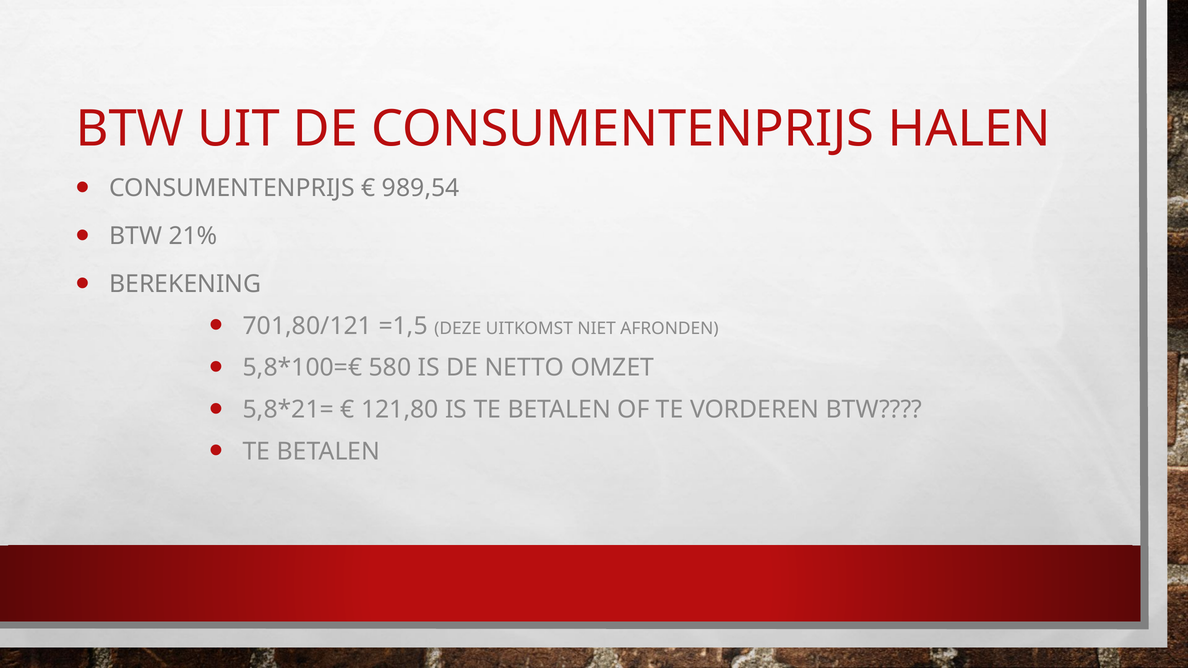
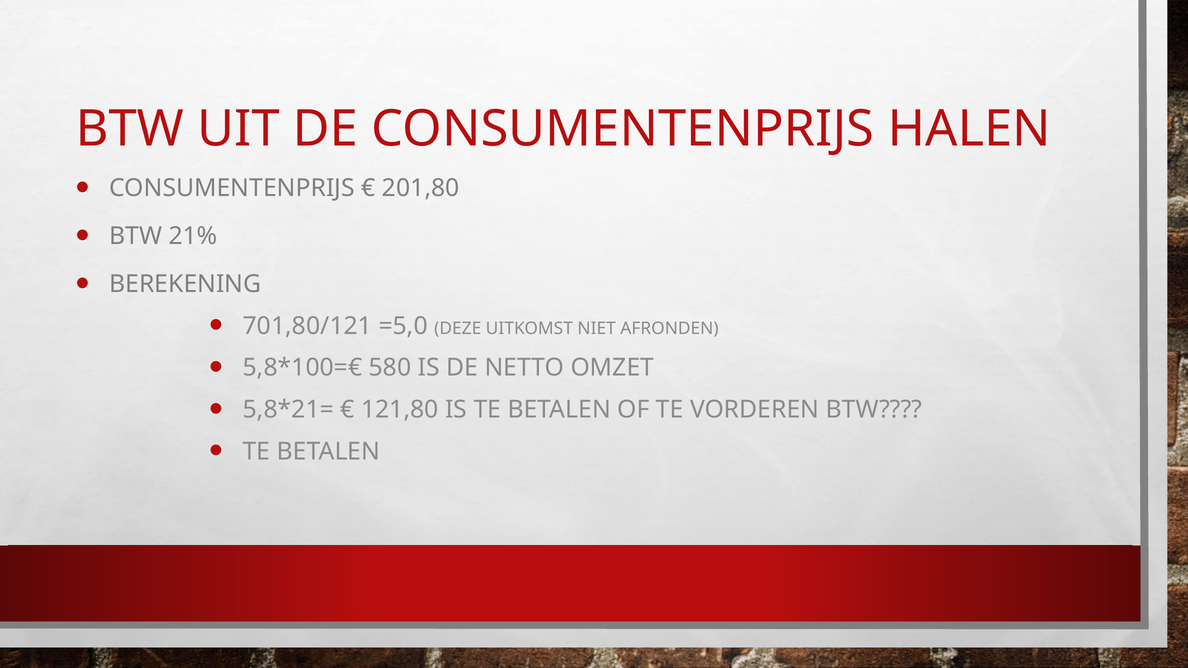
989,54: 989,54 -> 201,80
=1,5: =1,5 -> =5,0
